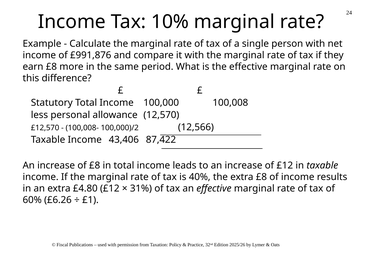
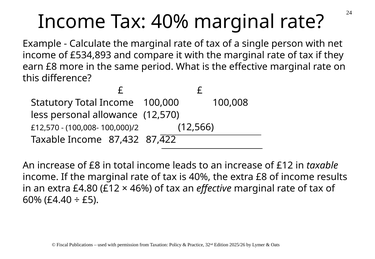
Tax 10%: 10% -> 40%
£991,876: £991,876 -> £534,893
43,406: 43,406 -> 87,432
31%: 31% -> 46%
£6.26: £6.26 -> £4.40
£1: £1 -> £5
